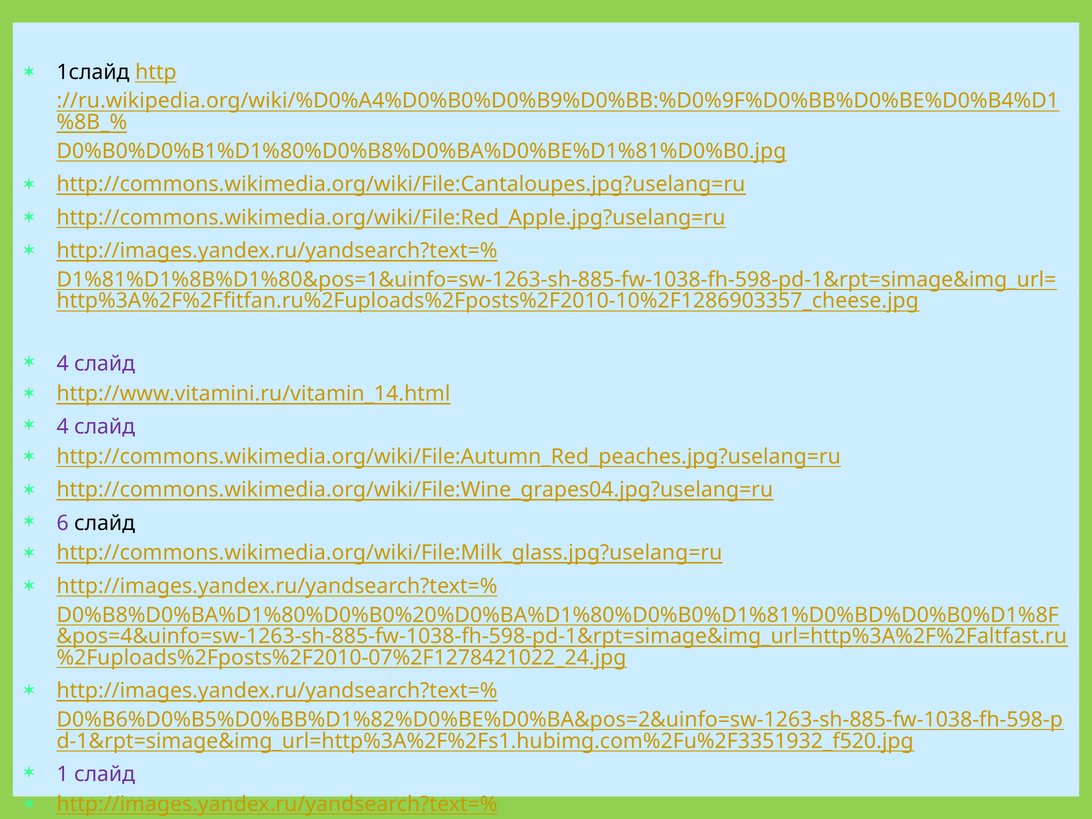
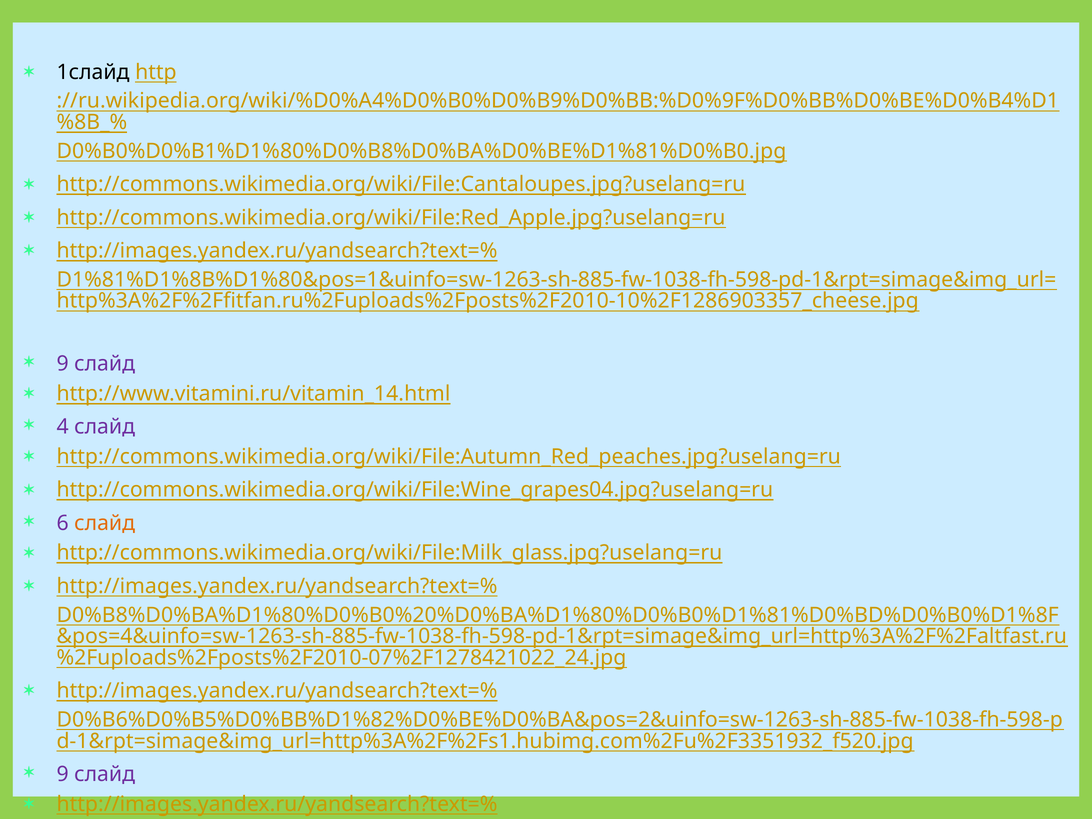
4 at (63, 364): 4 -> 9
слайд at (105, 523) colour: black -> orange
1 at (63, 774): 1 -> 9
